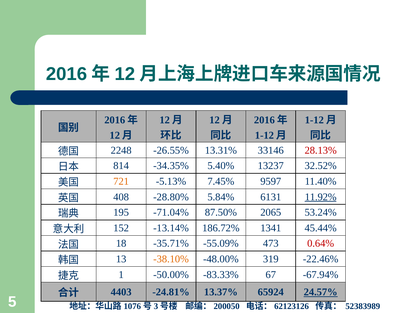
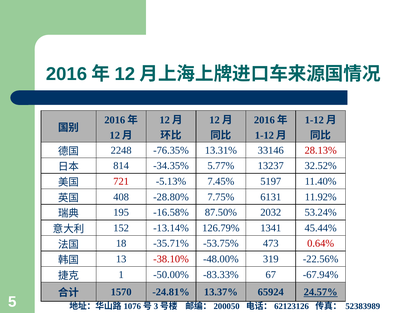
-26.55%: -26.55% -> -76.35%
5.40%: 5.40% -> 5.77%
721 colour: orange -> red
9597: 9597 -> 5197
5.84%: 5.84% -> 7.75%
11.92% underline: present -> none
-71.04%: -71.04% -> -16.58%
2065: 2065 -> 2032
186.72%: 186.72% -> 126.79%
-55.09%: -55.09% -> -53.75%
-38.10% colour: orange -> red
-22.46%: -22.46% -> -22.56%
4403: 4403 -> 1570
